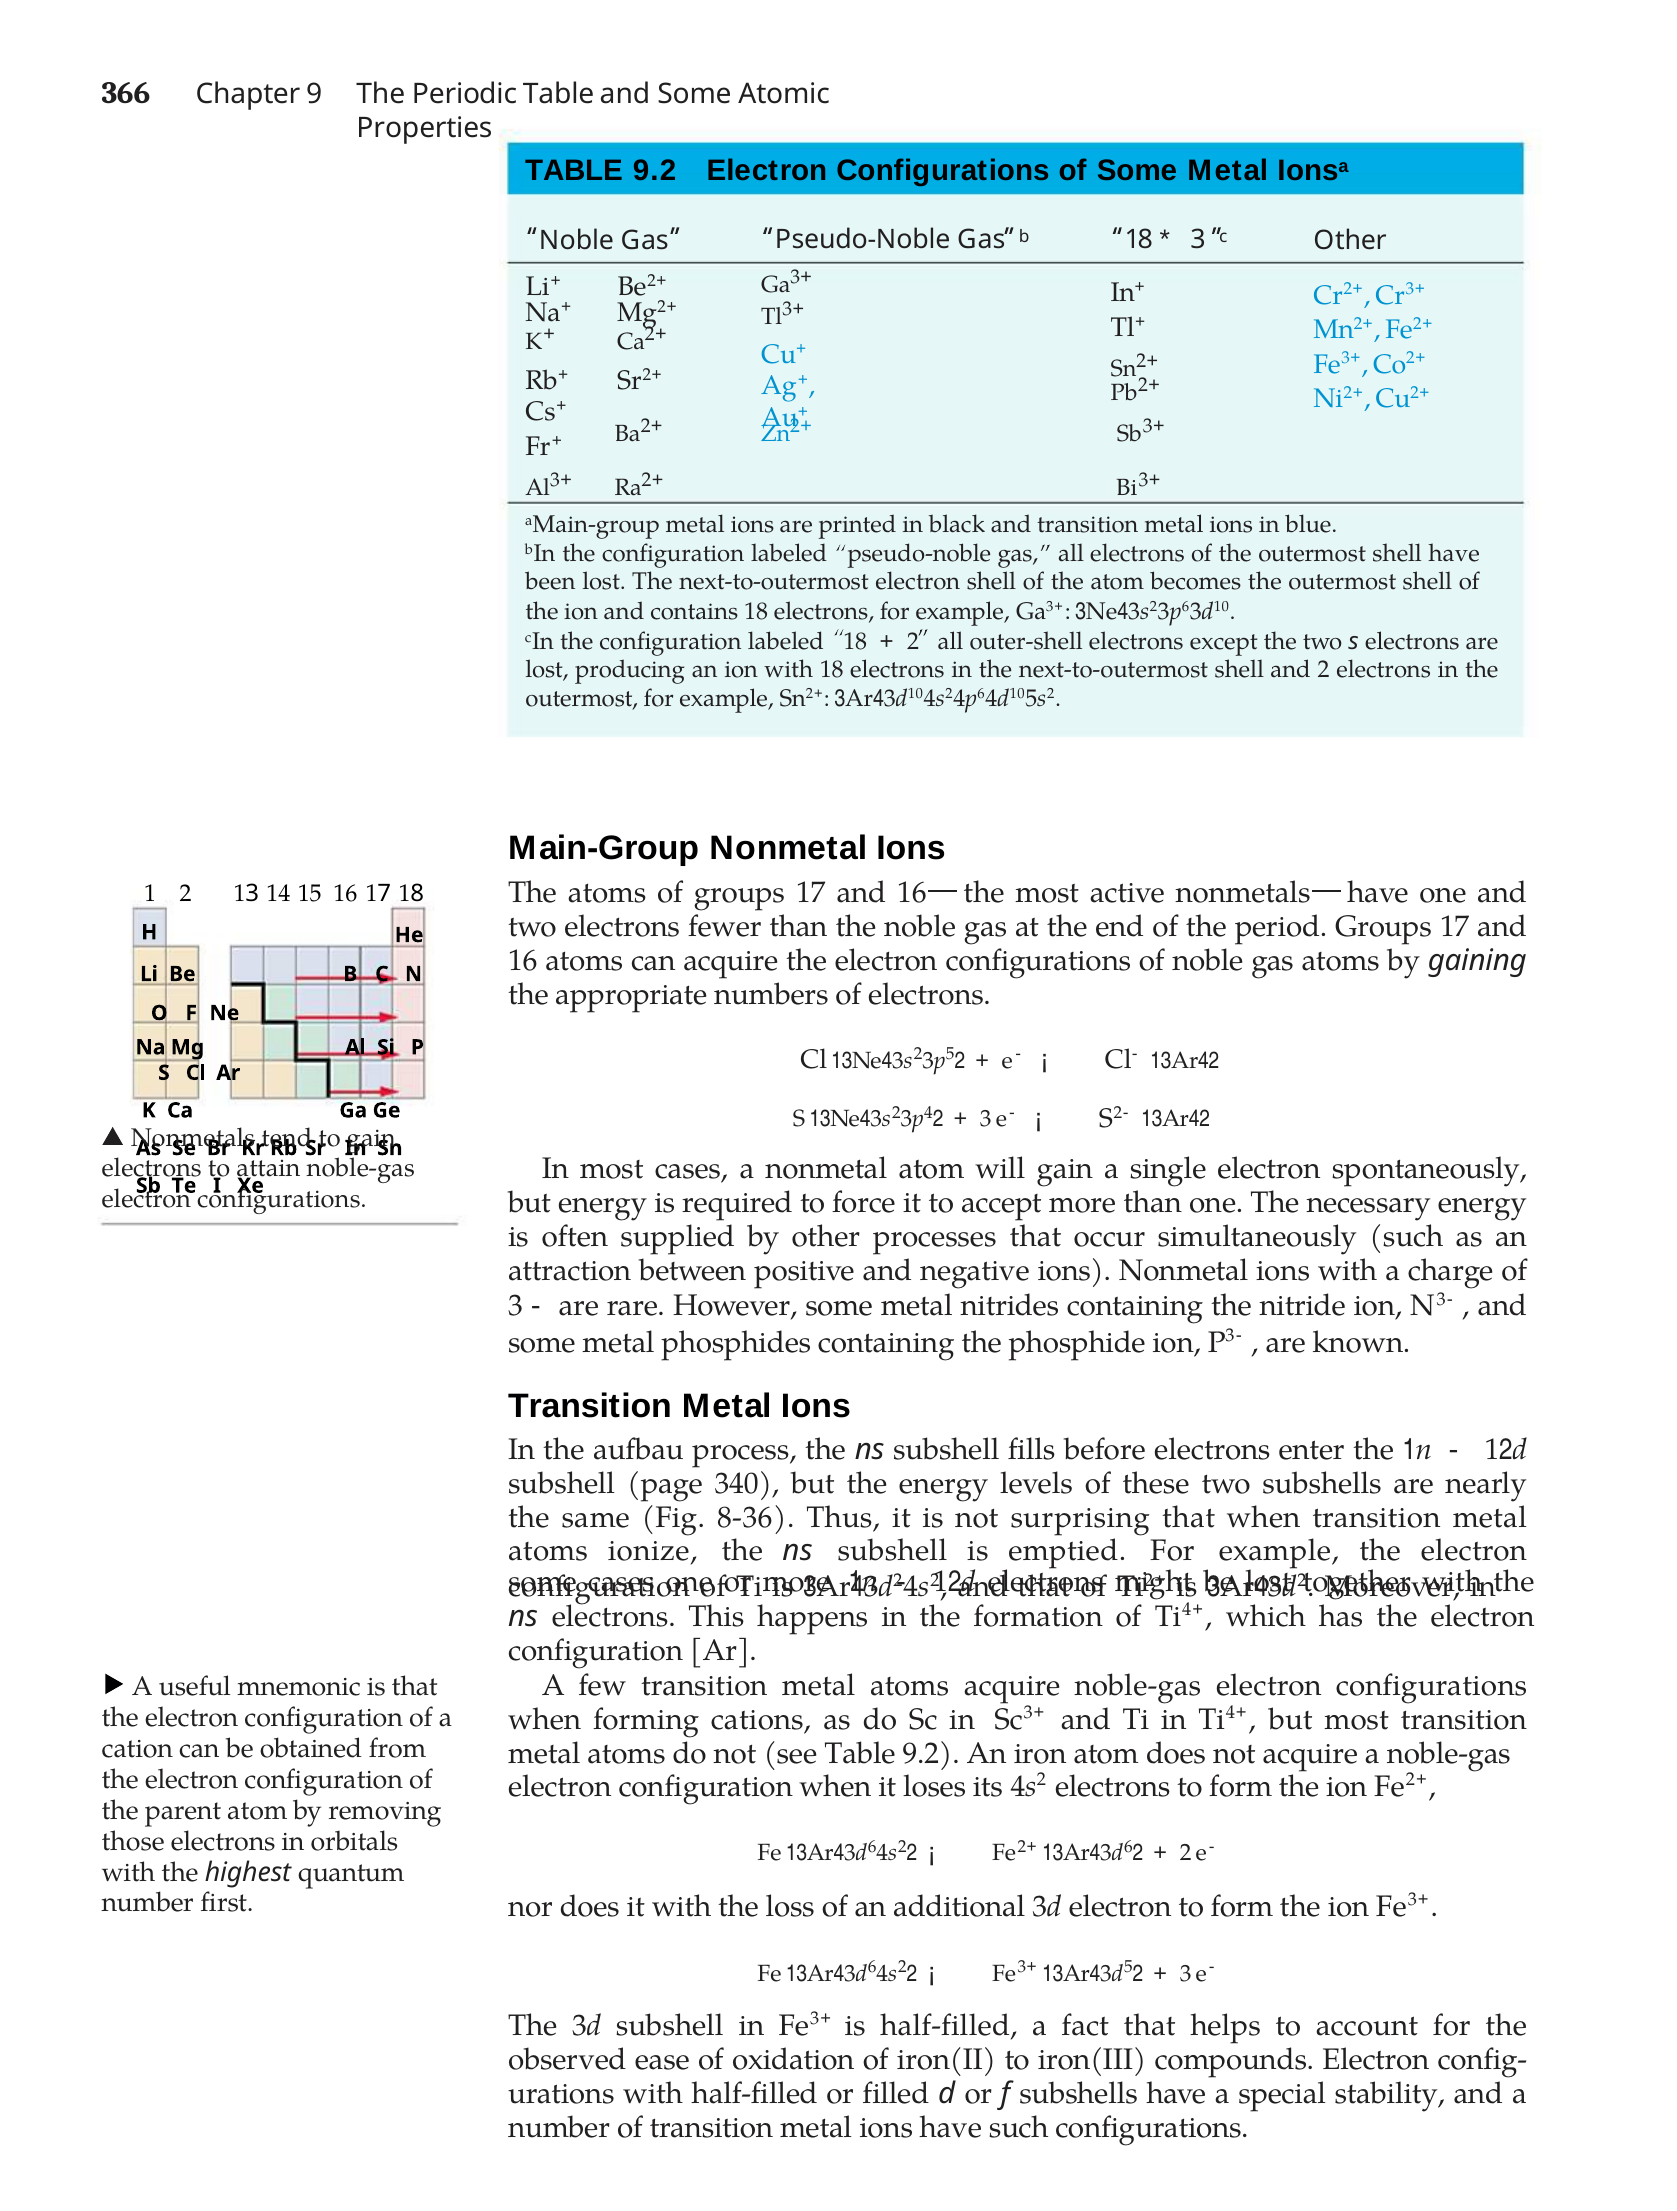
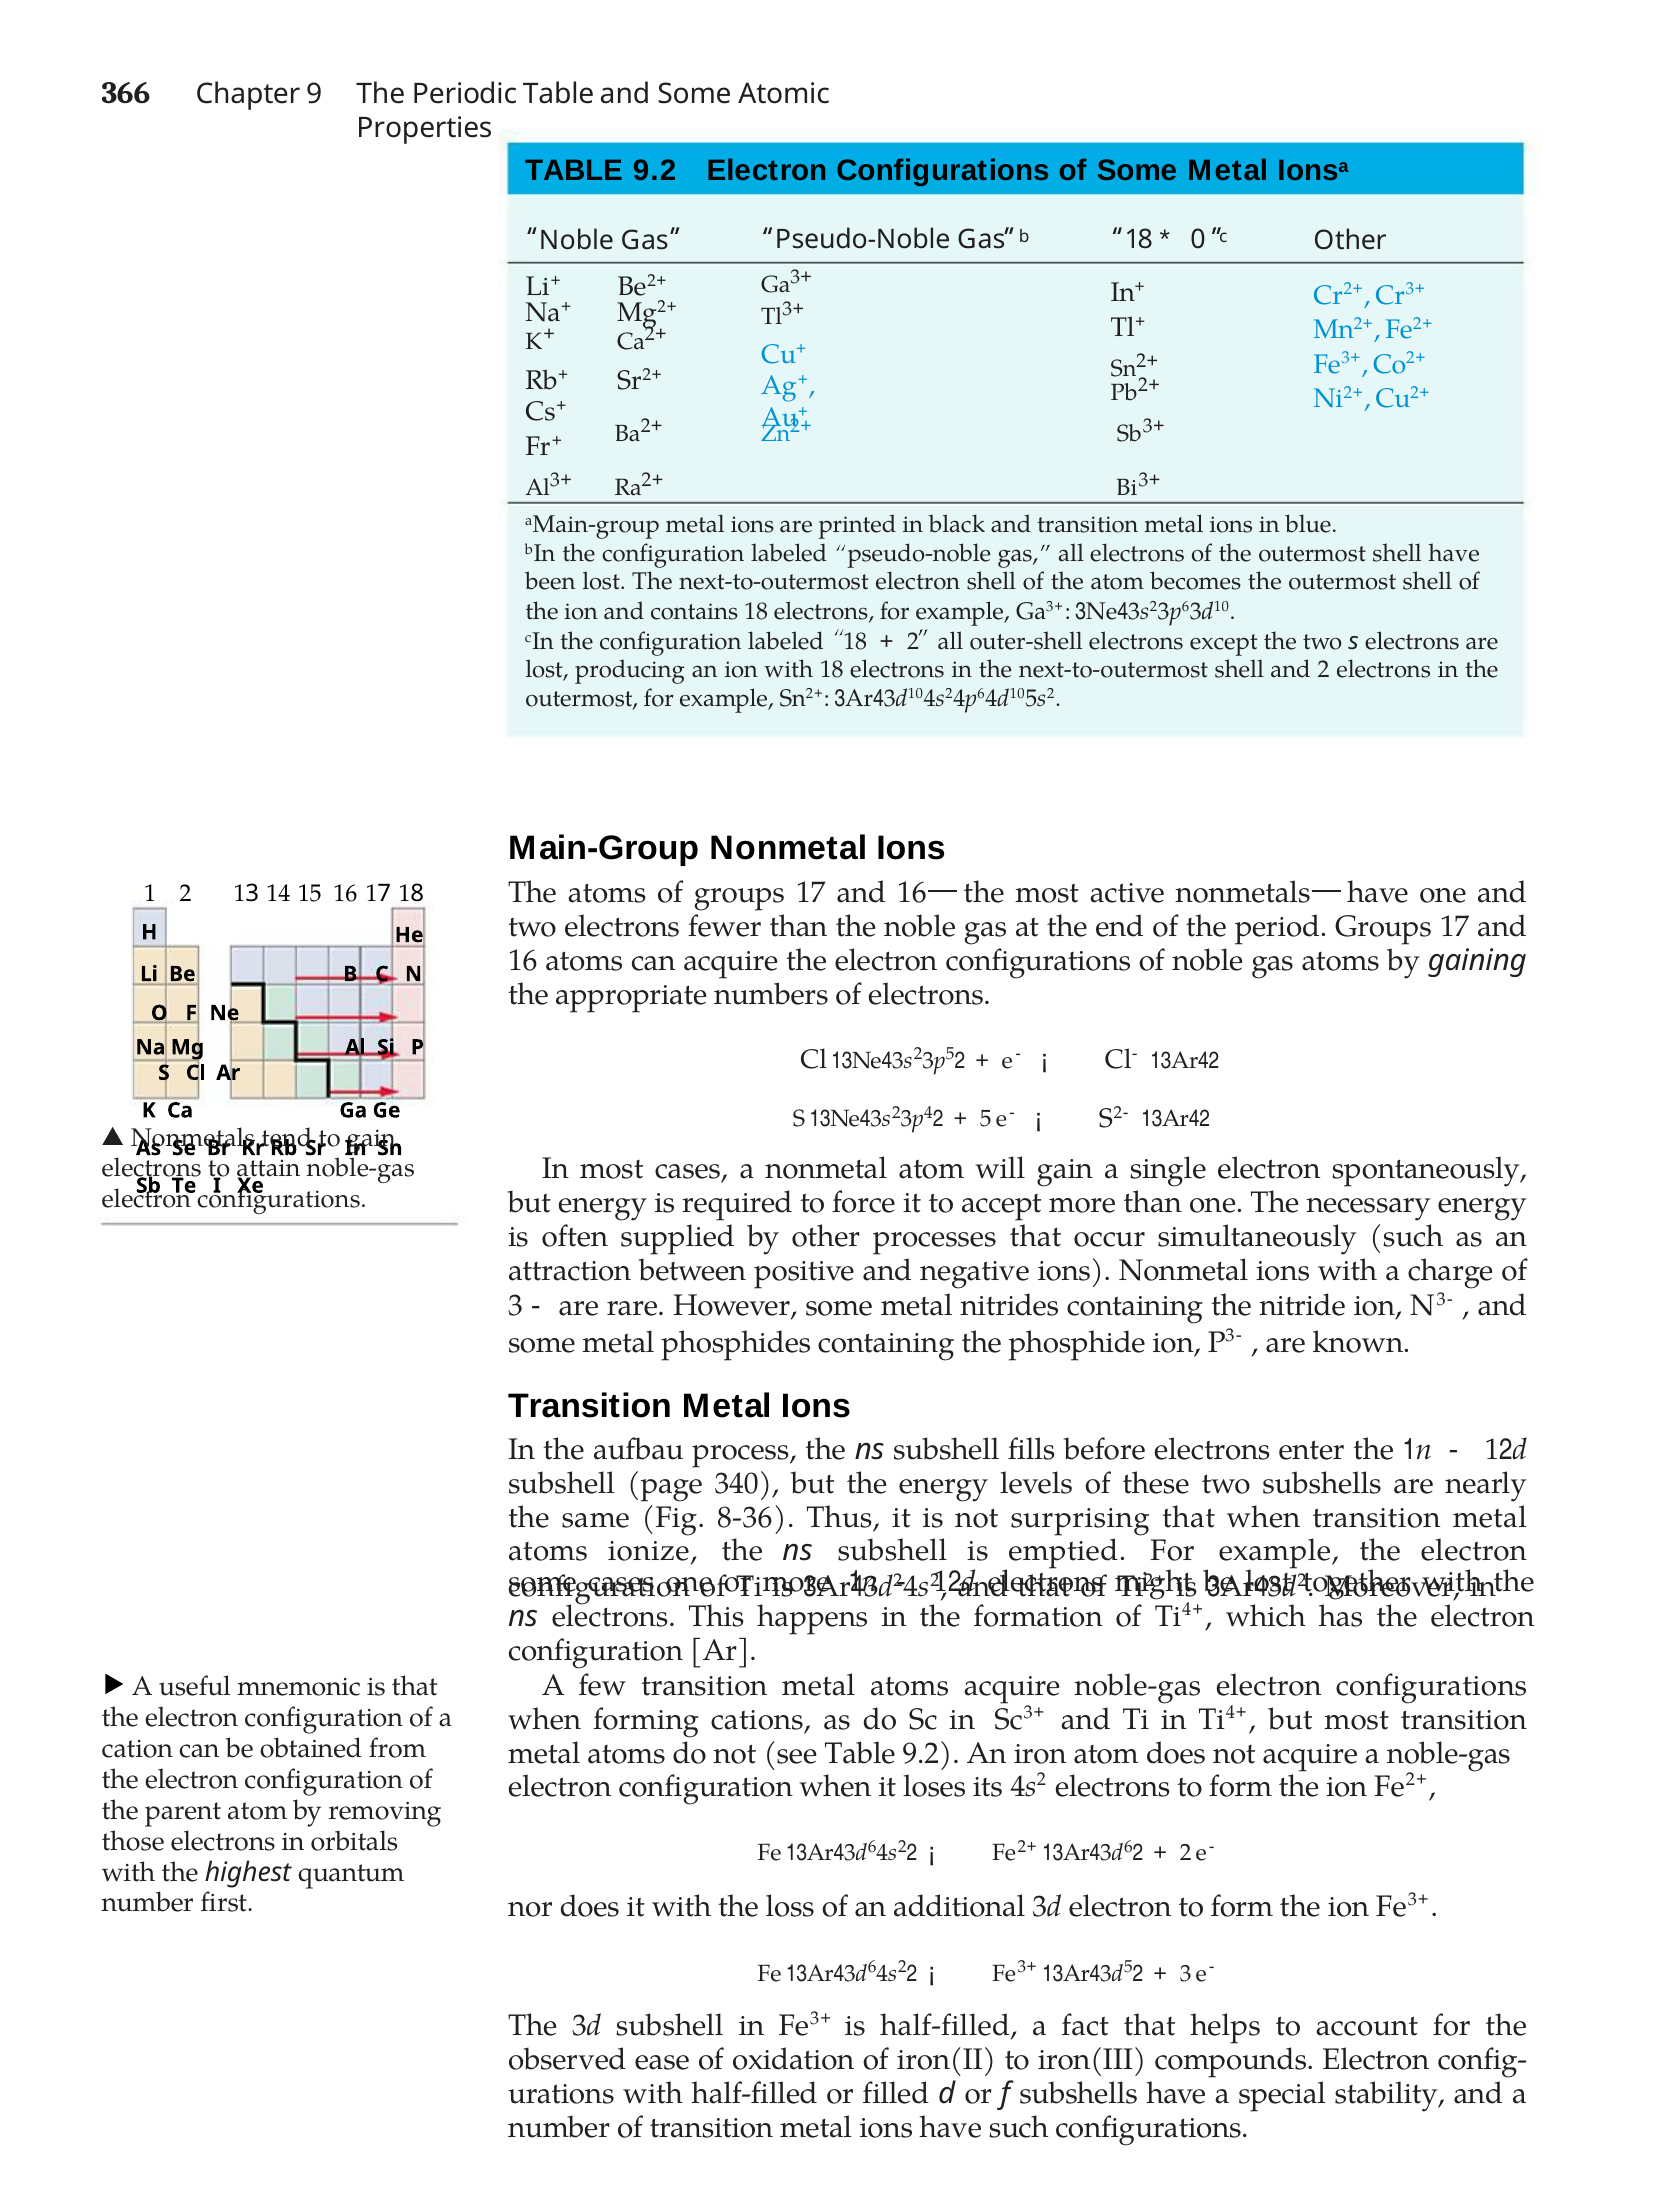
3 at (1198, 240): 3 -> 0
3 at (986, 1119): 3 -> 5
